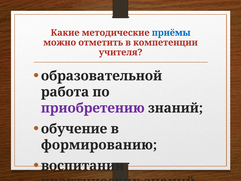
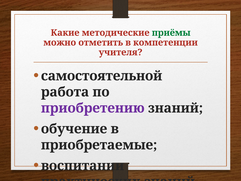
приёмы colour: blue -> green
образовательной: образовательной -> самостоятельной
формированию: формированию -> приобретаемые
